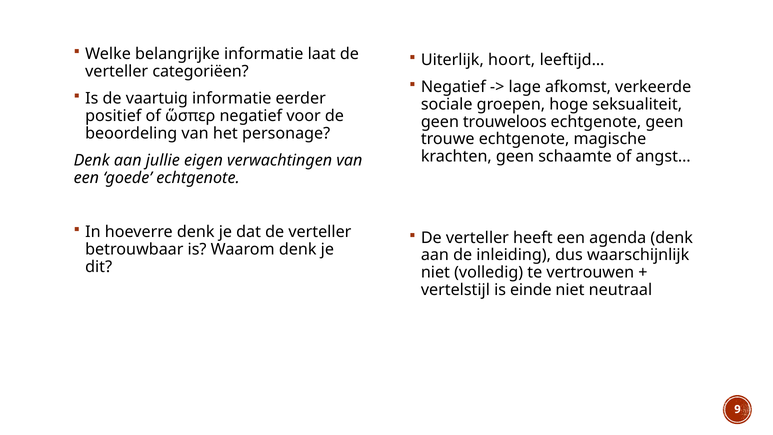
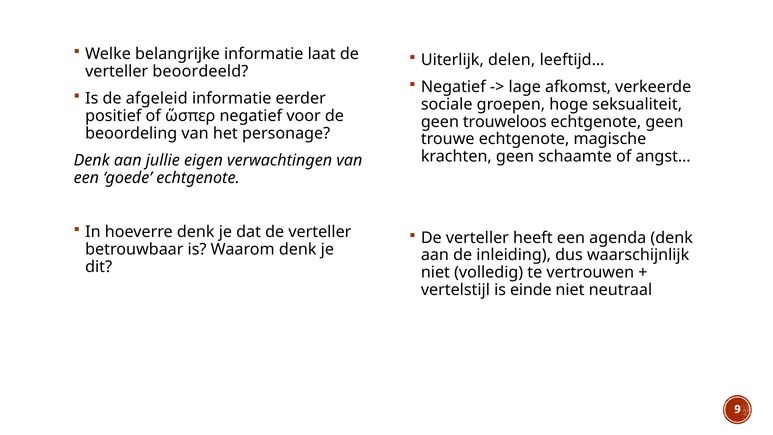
hoort: hoort -> delen
categoriëen: categoriëen -> beoordeeld
vaartuig: vaartuig -> afgeleid
